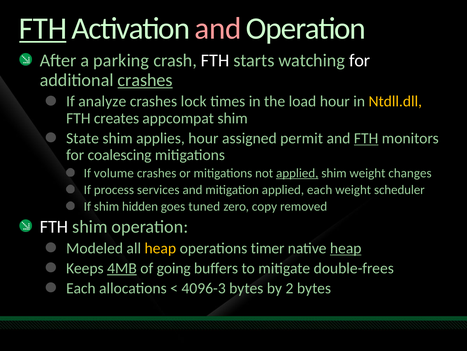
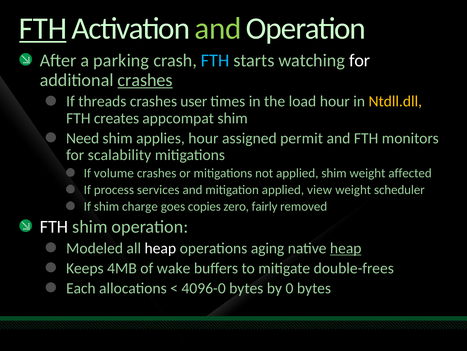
and at (218, 28) colour: pink -> light green
FTH at (215, 60) colour: white -> light blue
analyze: analyze -> threads
lock: lock -> user
State: State -> Need
FTH at (366, 138) underline: present -> none
coalescing: coalescing -> scalability
applied at (297, 173) underline: present -> none
changes: changes -> affected
applied each: each -> view
hidden: hidden -> charge
tuned: tuned -> copies
copy: copy -> fairly
heap at (160, 248) colour: yellow -> white
timer: timer -> aging
4MB underline: present -> none
going: going -> wake
4096-3: 4096-3 -> 4096-0
2: 2 -> 0
